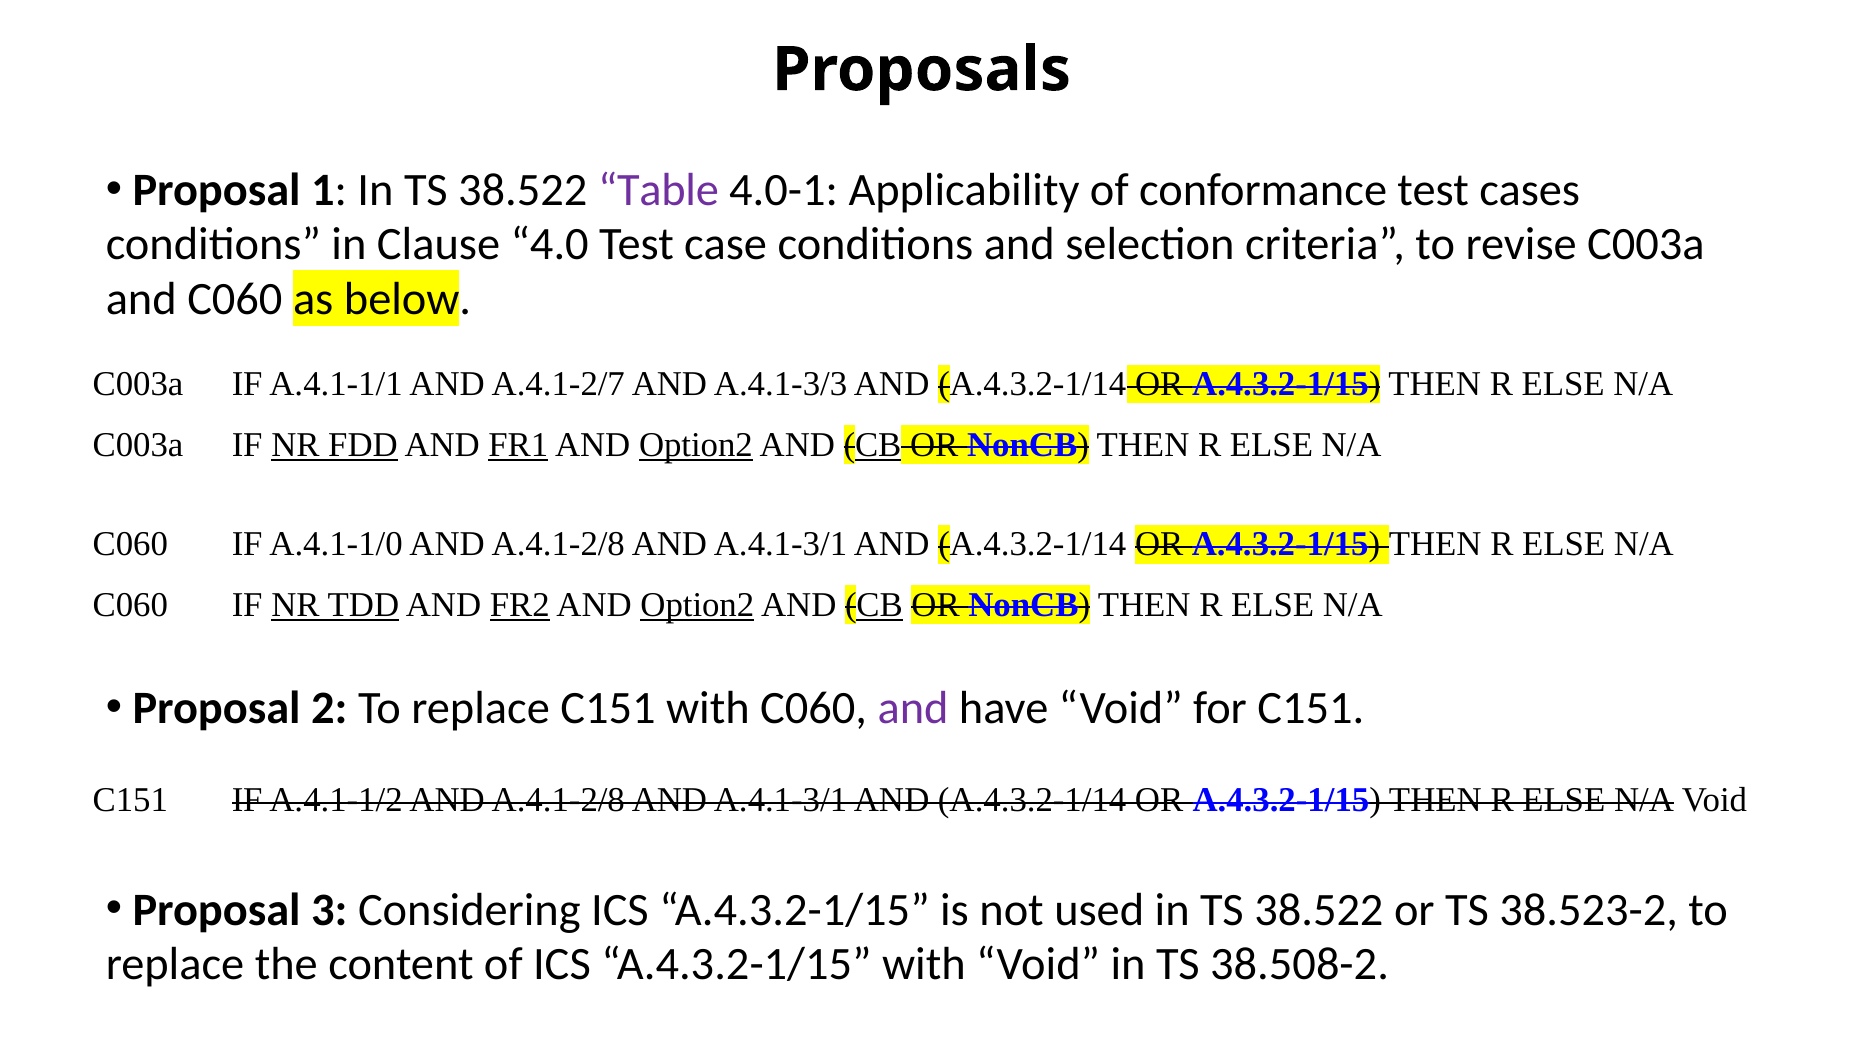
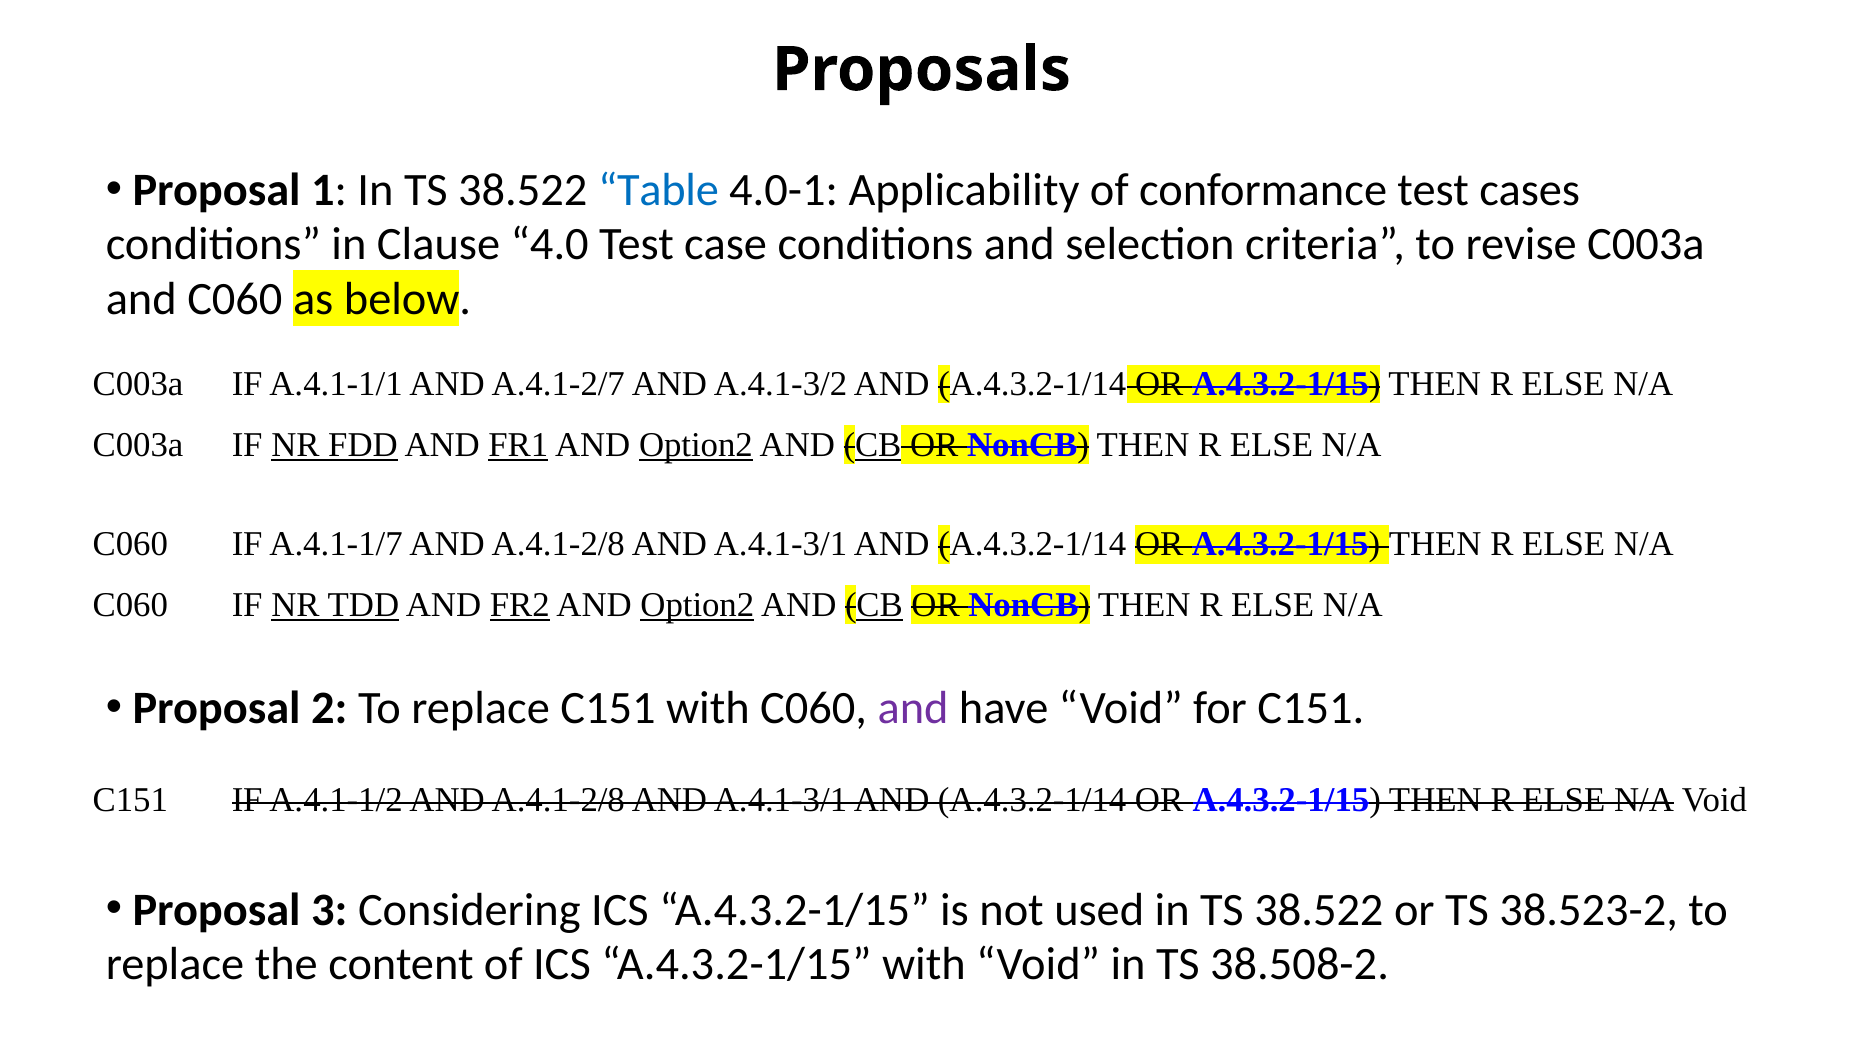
Table colour: purple -> blue
A.4.1-3/3: A.4.1-3/3 -> A.4.1-3/2
A.4.1-1/0: A.4.1-1/0 -> A.4.1-1/7
